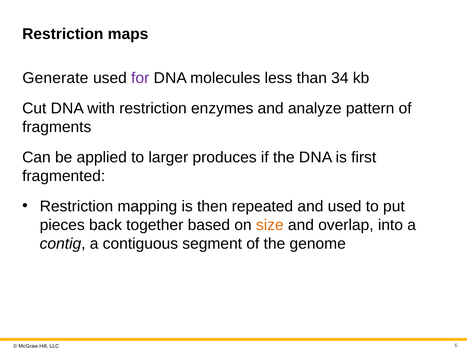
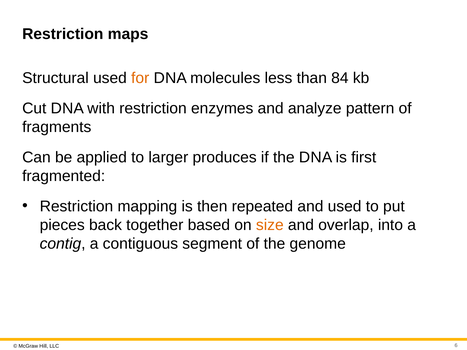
Generate: Generate -> Structural
for colour: purple -> orange
34: 34 -> 84
